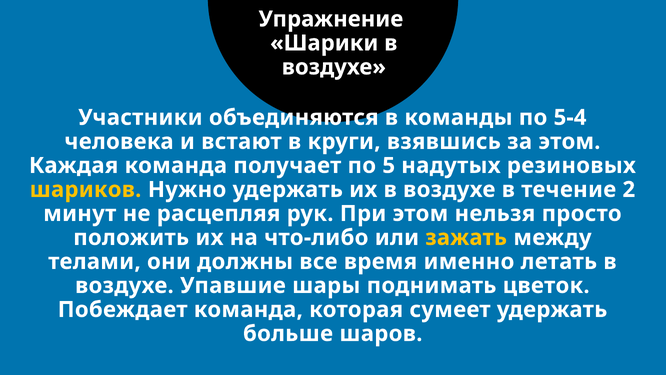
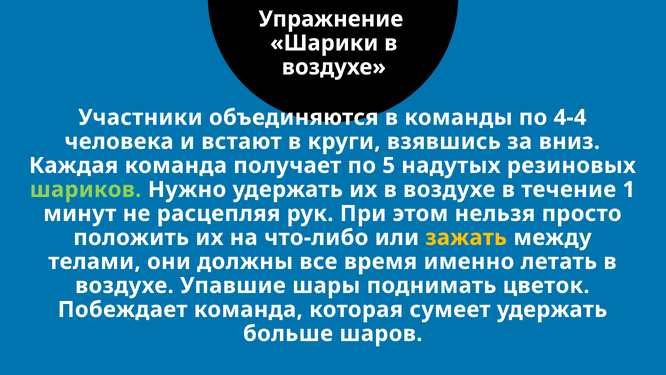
5-4: 5-4 -> 4-4
за этом: этом -> вниз
шариков colour: yellow -> light green
2: 2 -> 1
